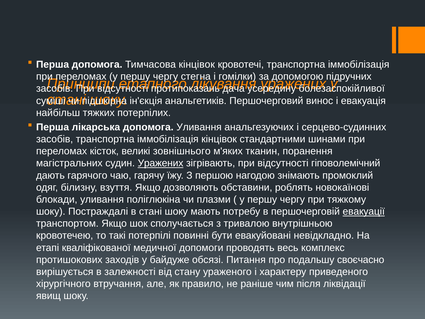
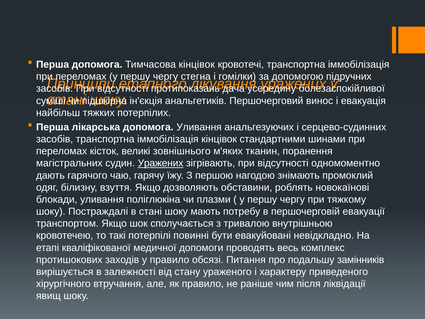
гіповолемічний: гіповолемічний -> одномоментно
евакуації underline: present -> none
у байдуже: байдуже -> правило
своєчасно: своєчасно -> замінників
